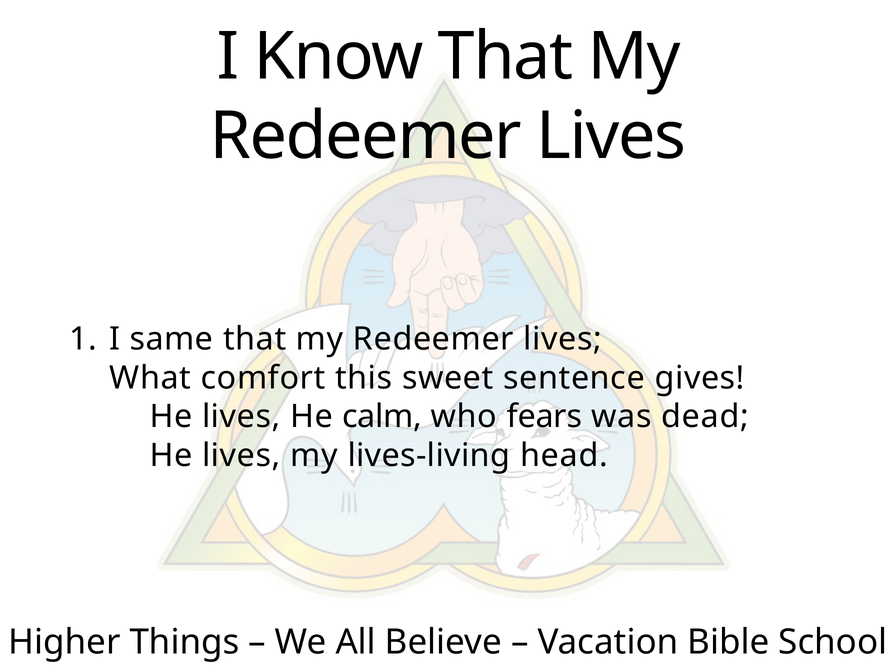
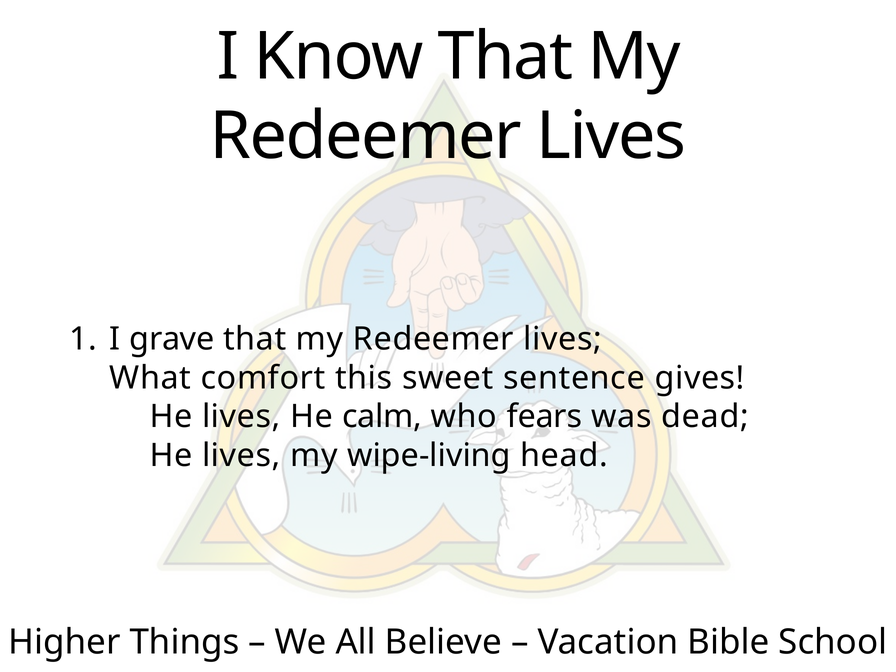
same: same -> grave
lives-living: lives-living -> wipe-living
